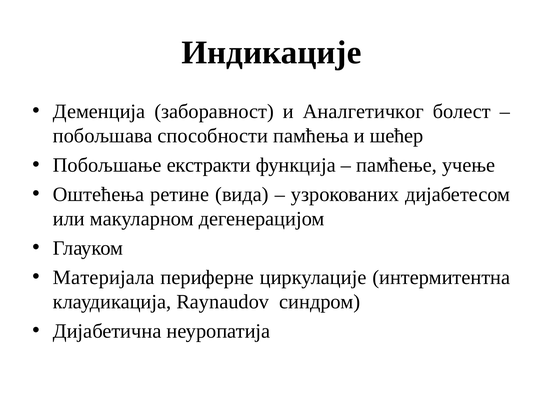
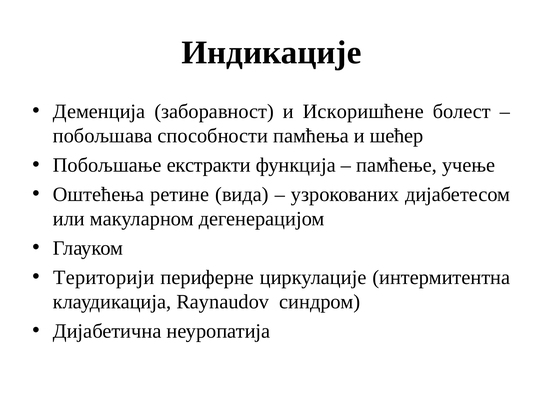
Аналгетичког: Аналгетичког -> Искоришћене
Материјала: Материјала -> Територији
